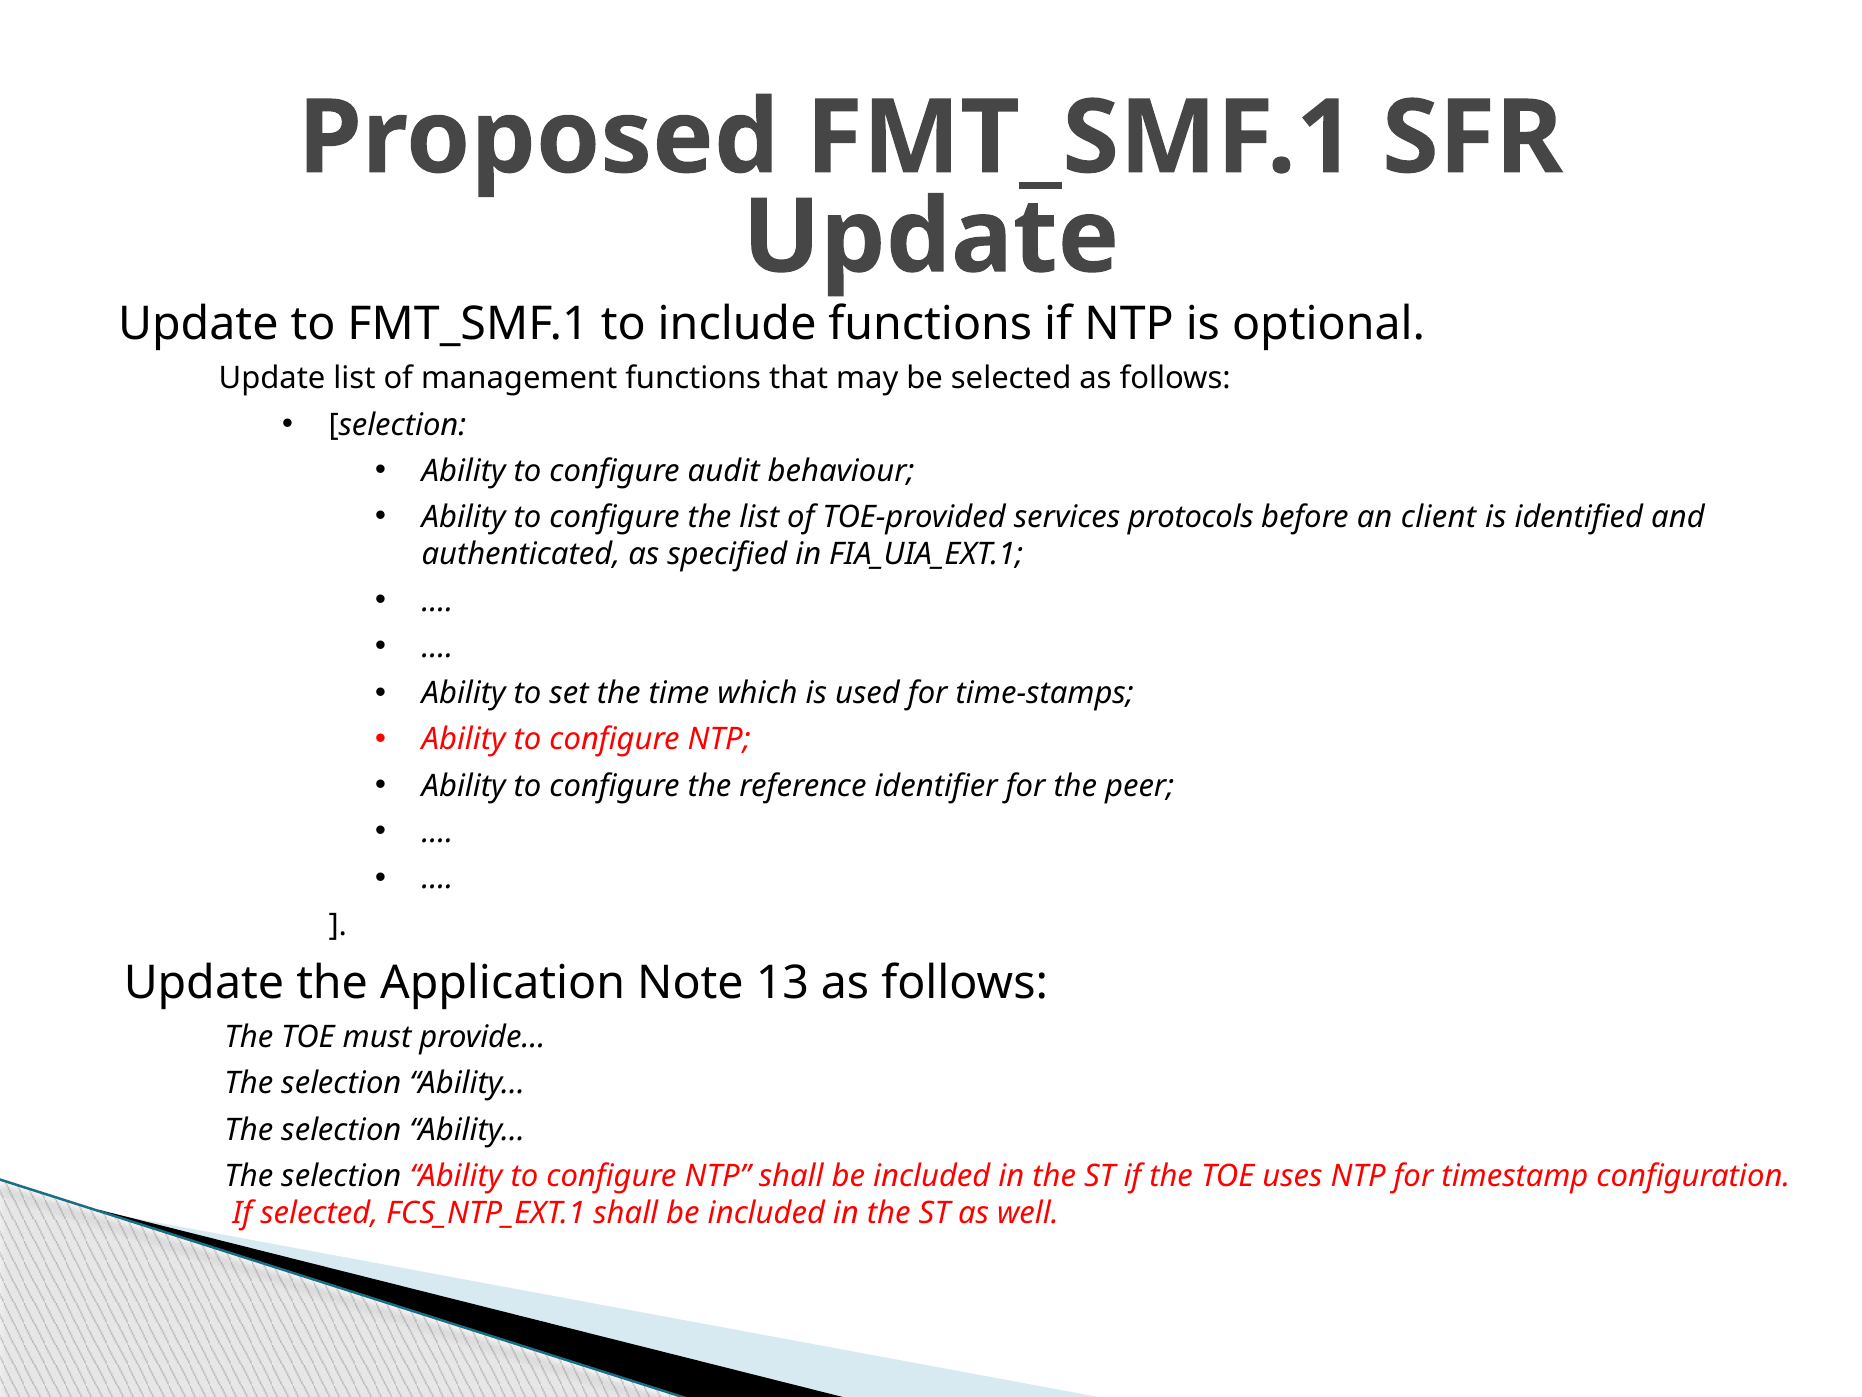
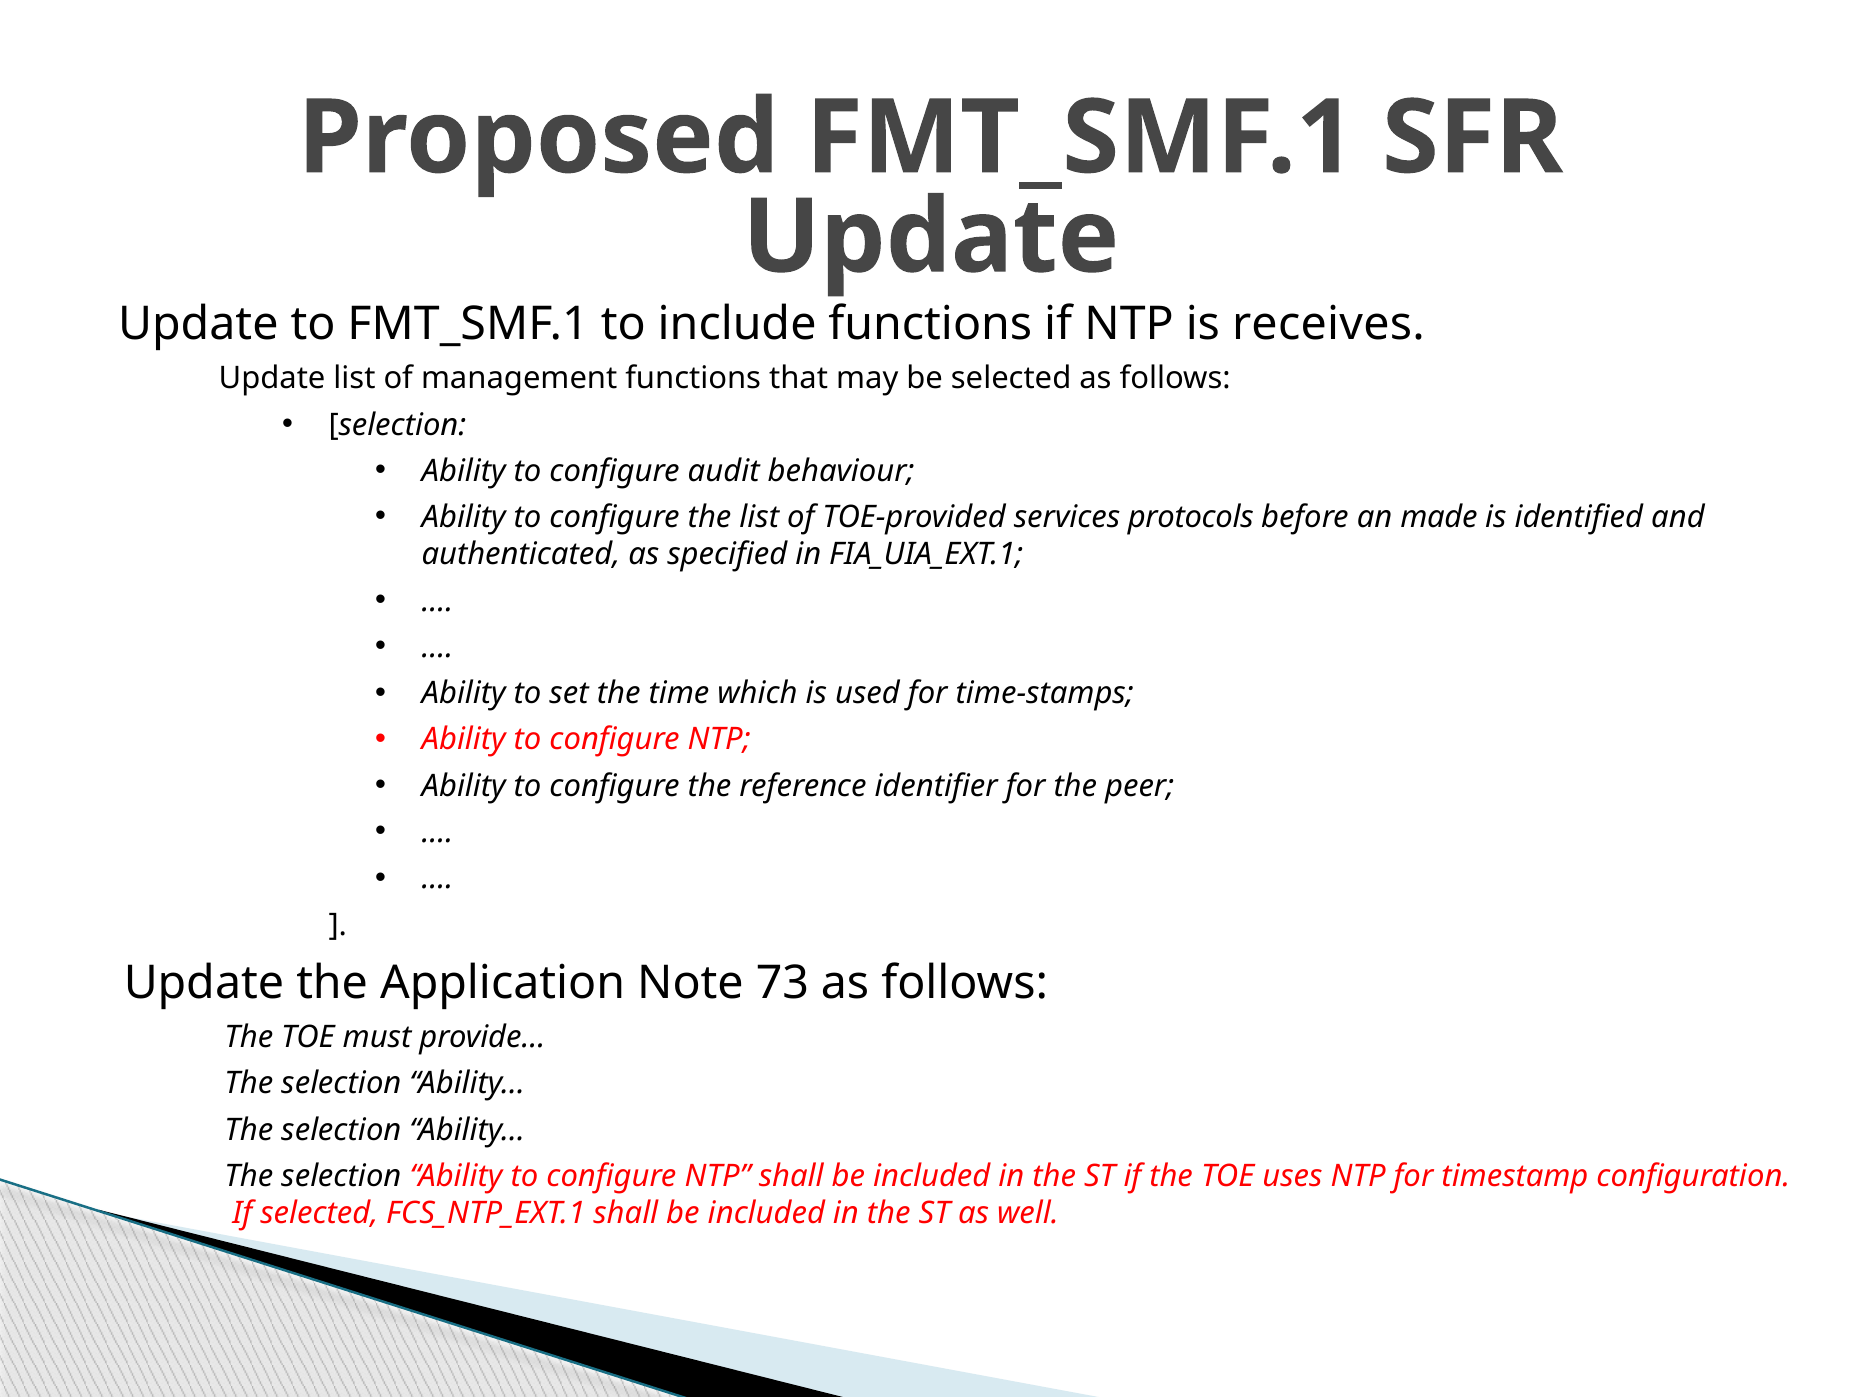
optional: optional -> receives
client: client -> made
13: 13 -> 73
